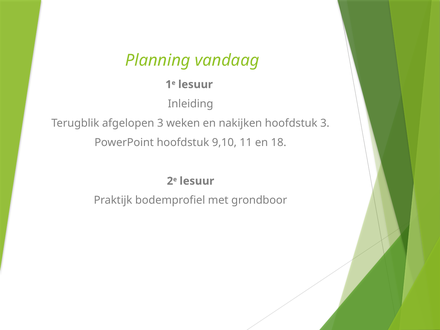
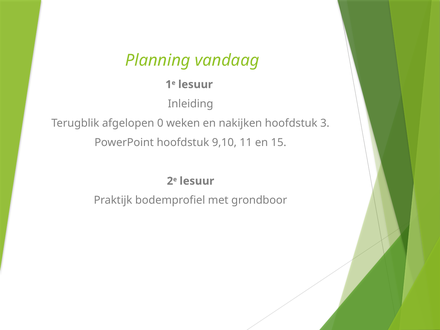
afgelopen 3: 3 -> 0
18: 18 -> 15
